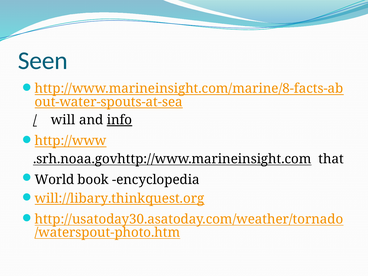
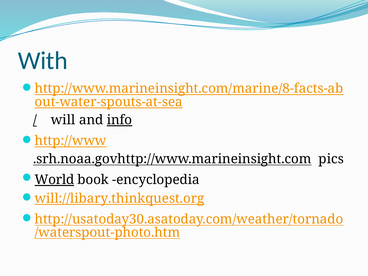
Seen: Seen -> With
that: that -> pics
World underline: none -> present
